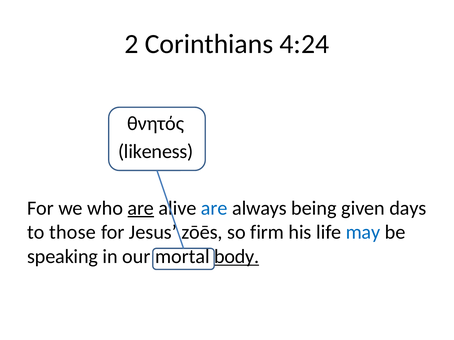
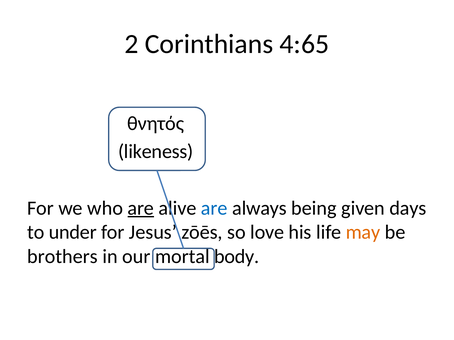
4:24: 4:24 -> 4:65
those: those -> under
firm: firm -> love
may colour: blue -> orange
speaking: speaking -> brothers
body underline: present -> none
